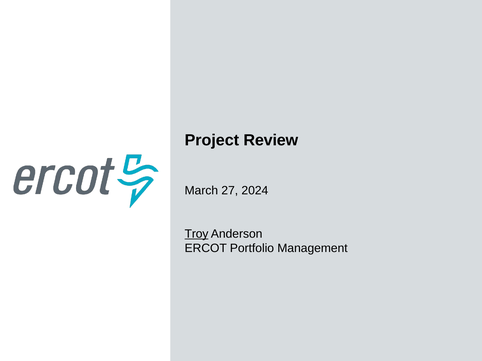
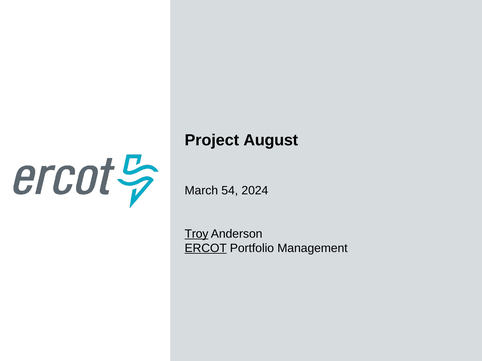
Review: Review -> August
27: 27 -> 54
ERCOT underline: none -> present
